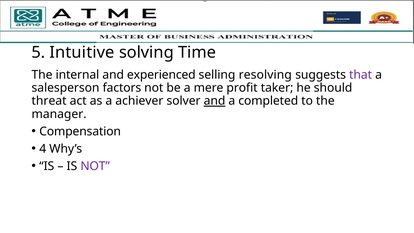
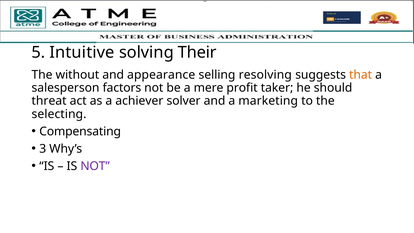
Time: Time -> Their
internal: internal -> without
experienced: experienced -> appearance
that colour: purple -> orange
and at (215, 101) underline: present -> none
completed: completed -> marketing
manager: manager -> selecting
Compensation: Compensation -> Compensating
4: 4 -> 3
